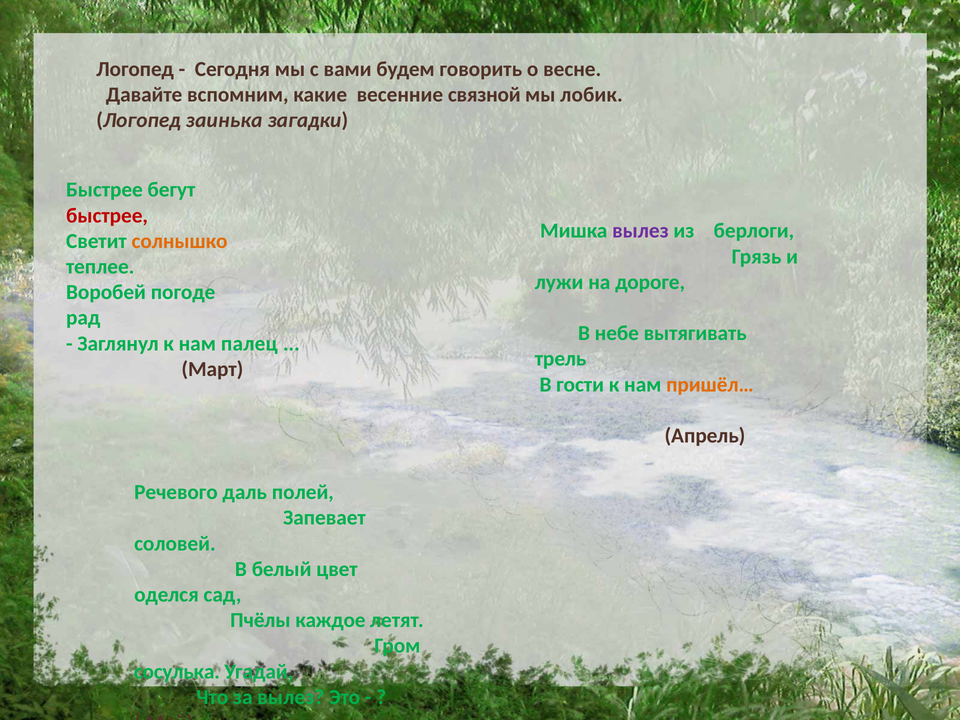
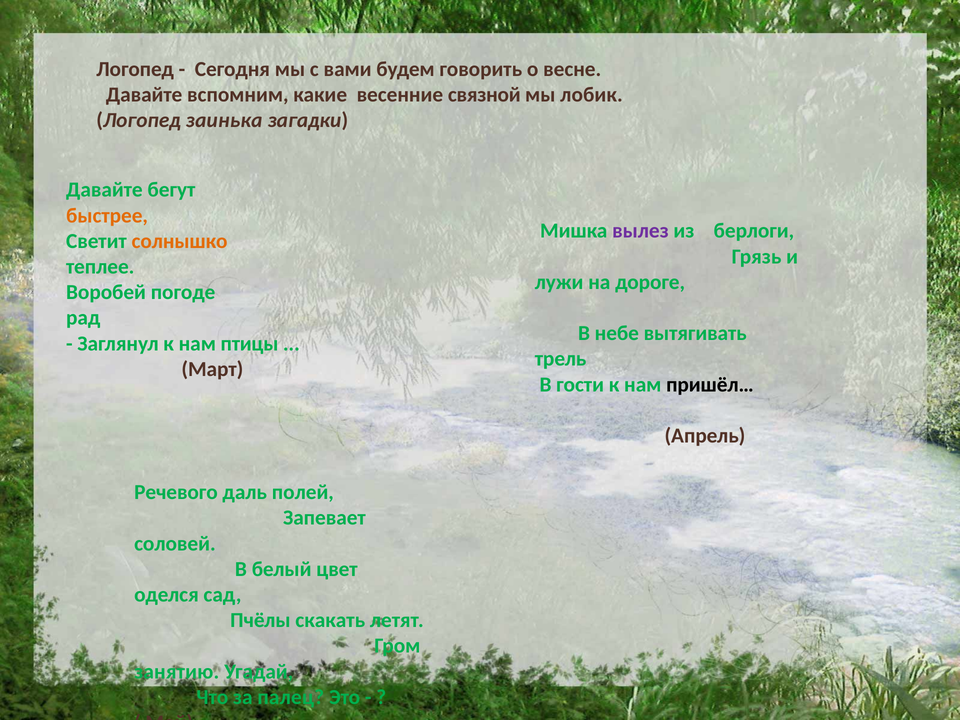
Быстрее at (104, 190): Быстрее -> Давайте
быстрее at (107, 216) colour: red -> orange
палец: палец -> птицы
пришёл… colour: orange -> black
каждое: каждое -> скакать
сосулька: сосулька -> занятию
за вылез: вылез -> палец
